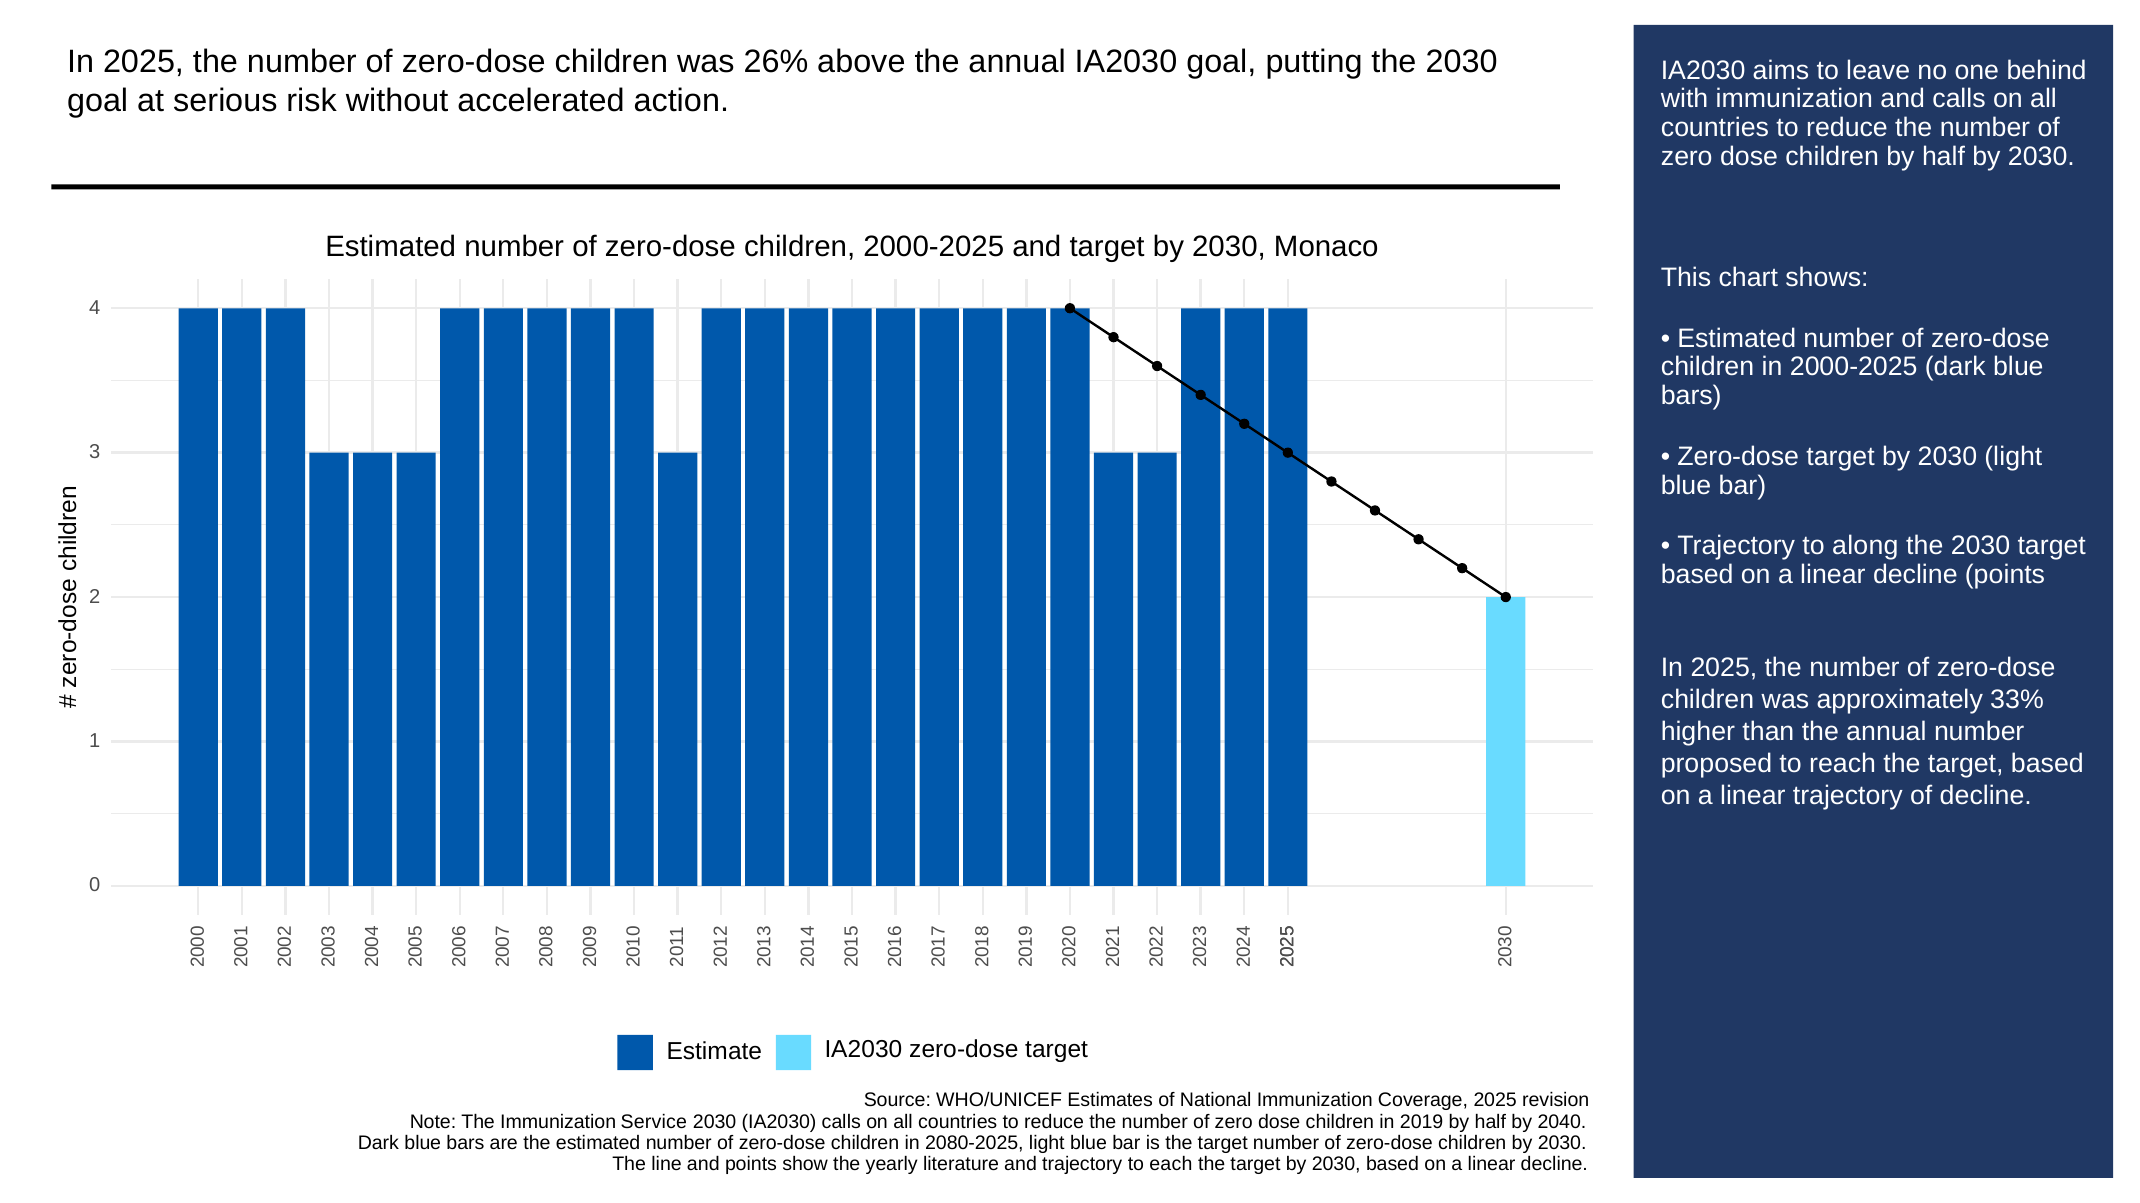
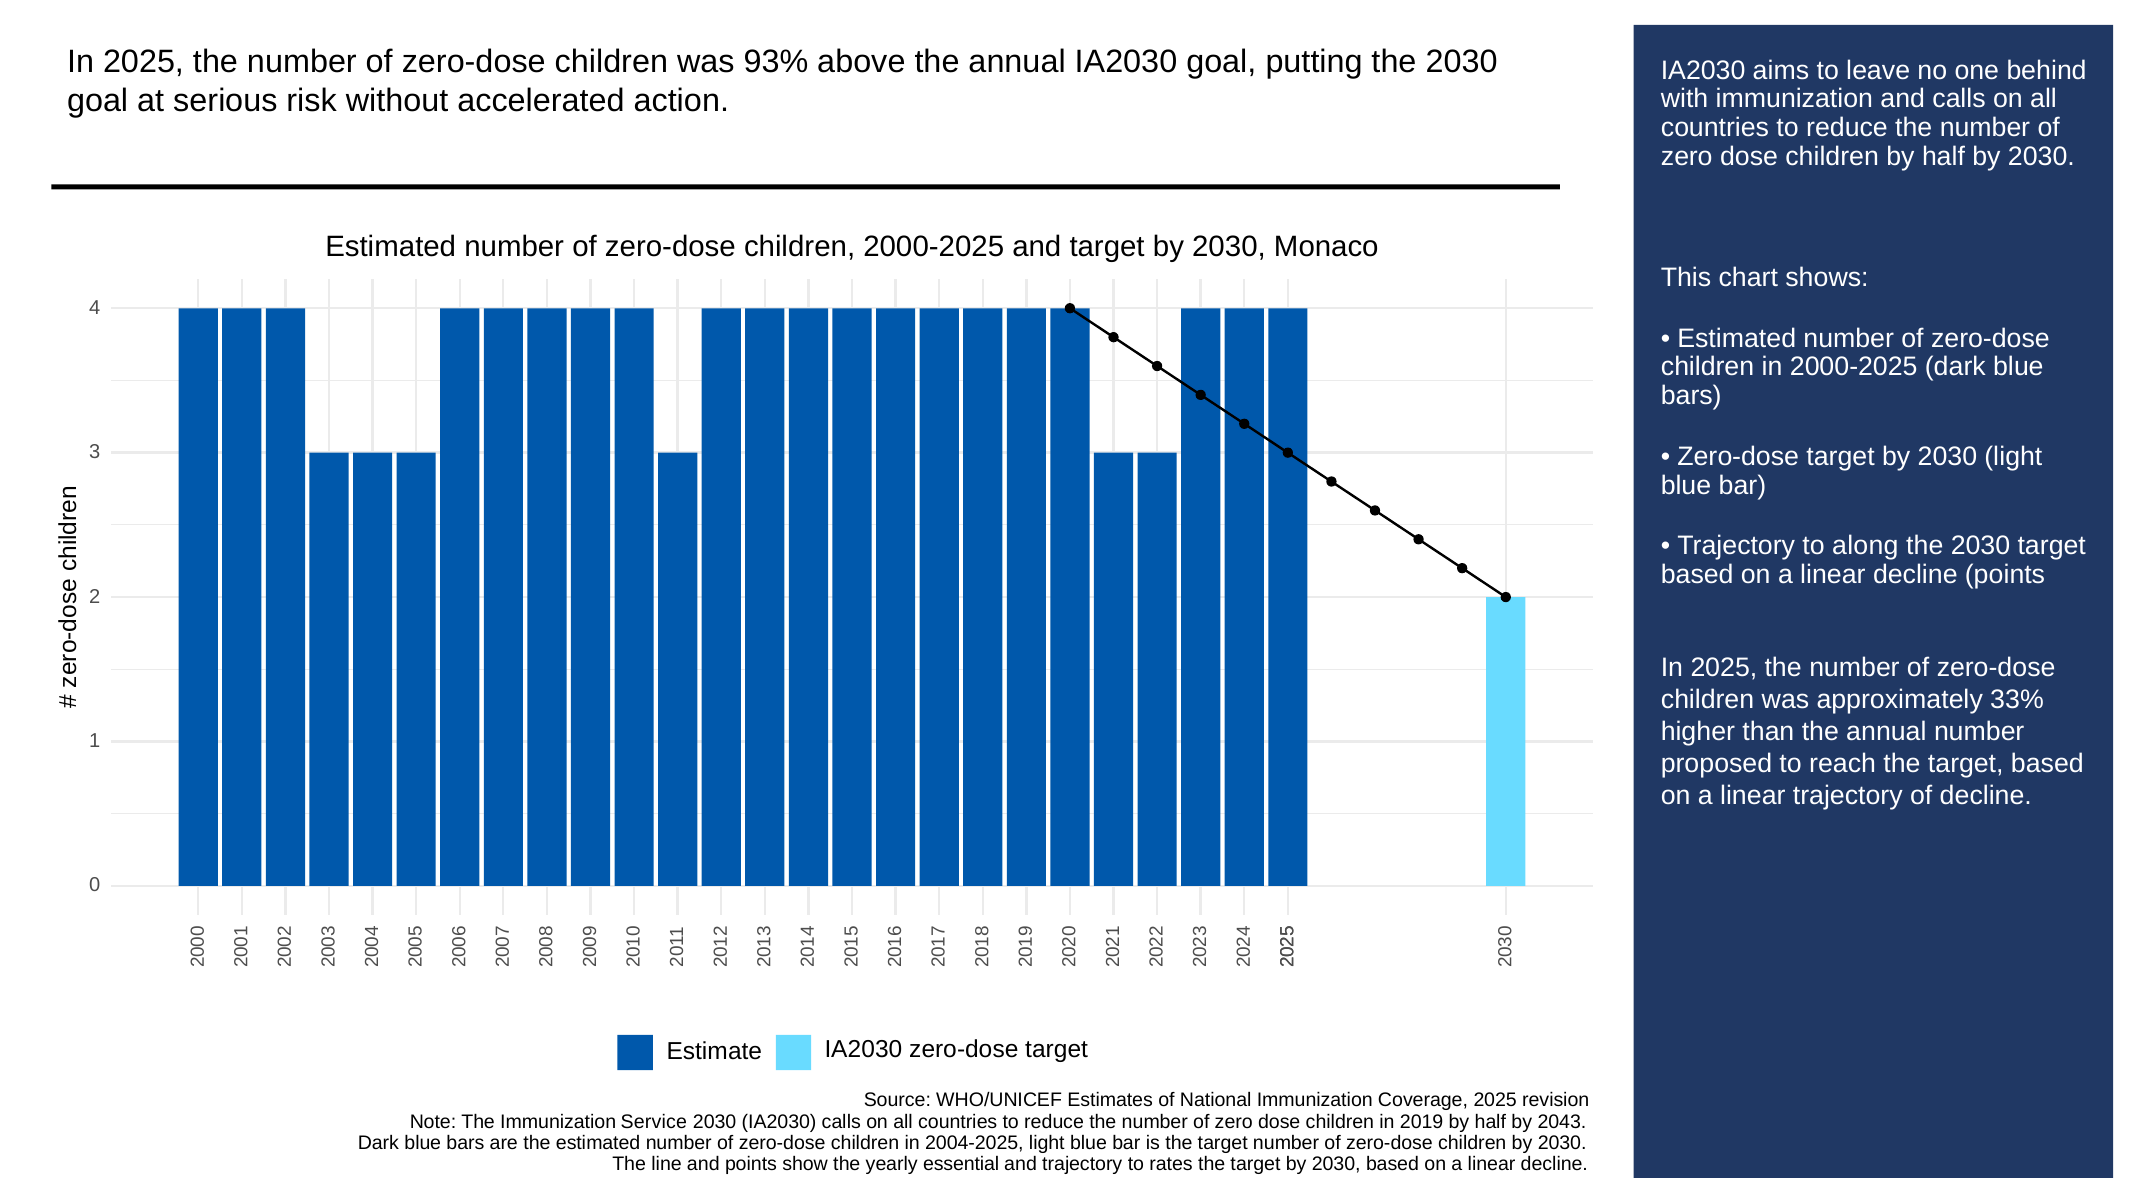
26%: 26% -> 93%
2040: 2040 -> 2043
2080-2025: 2080-2025 -> 2004-2025
literature: literature -> essential
each: each -> rates
